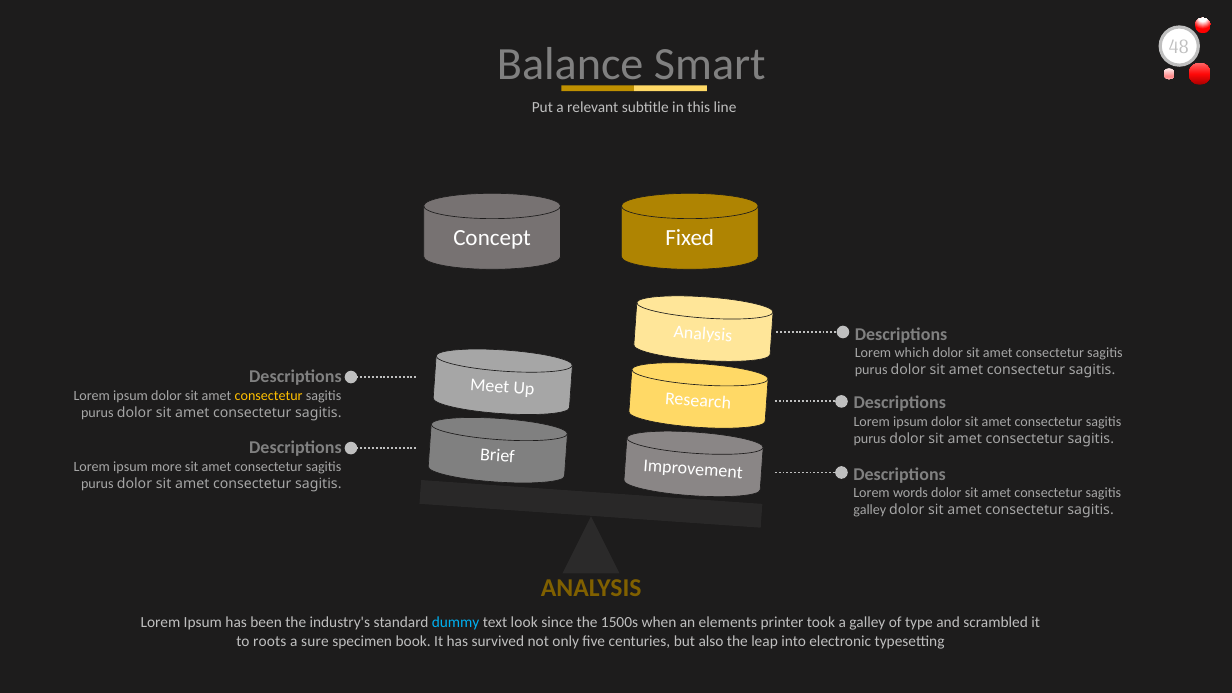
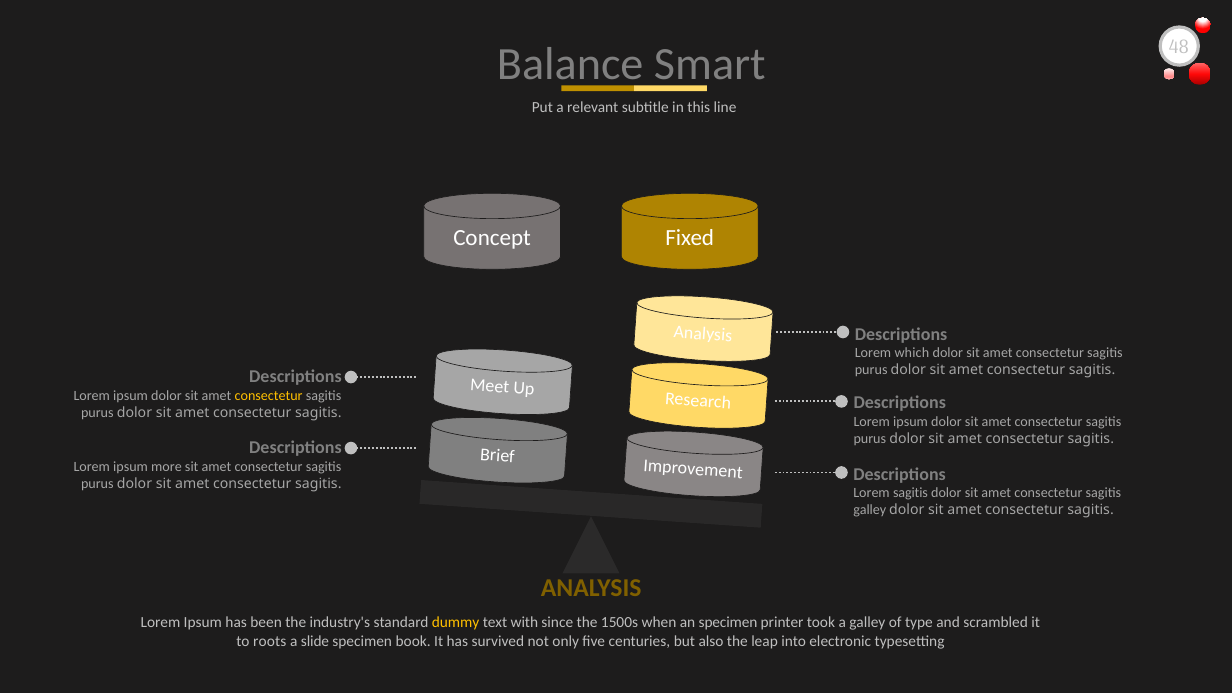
Lorem words: words -> sagitis
dummy colour: light blue -> yellow
look: look -> with
an elements: elements -> specimen
sure: sure -> slide
